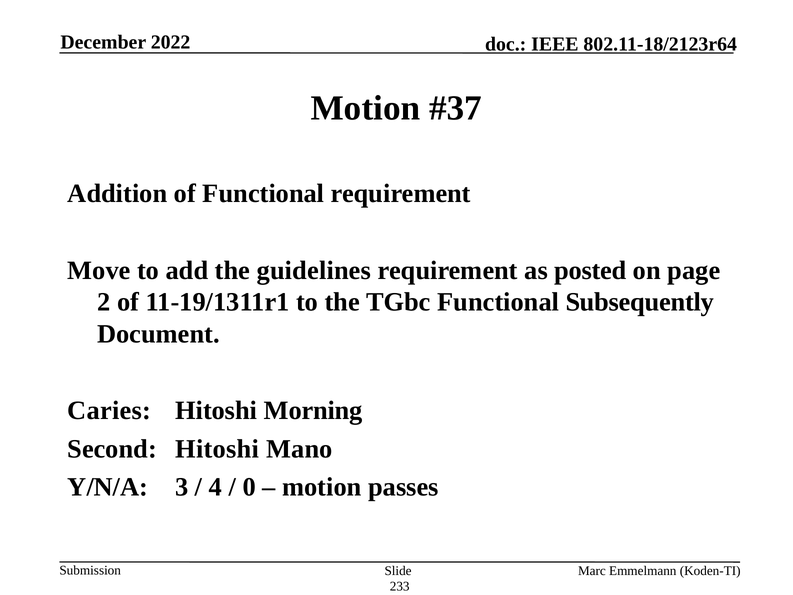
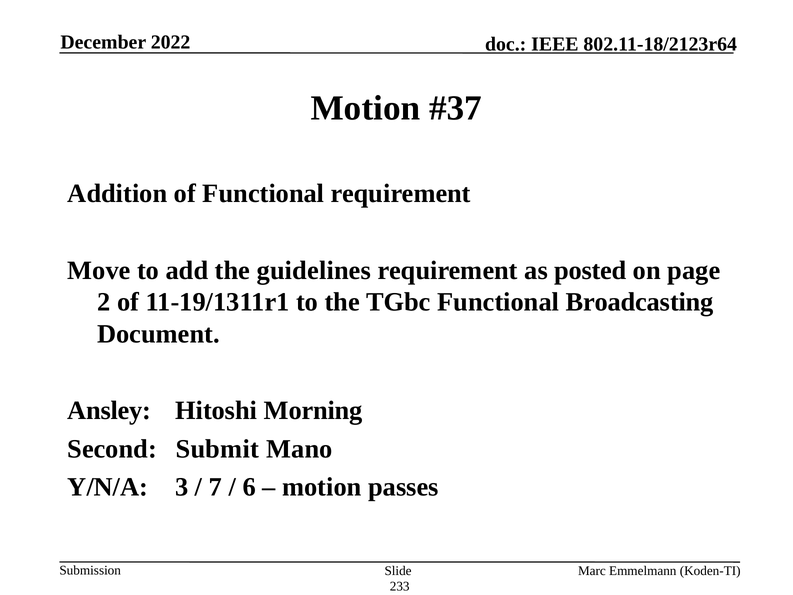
Subsequently: Subsequently -> Broadcasting
Caries: Caries -> Ansley
Second Hitoshi: Hitoshi -> Submit
4: 4 -> 7
0: 0 -> 6
